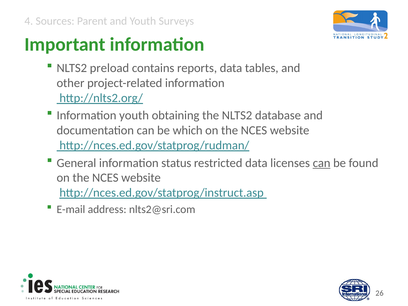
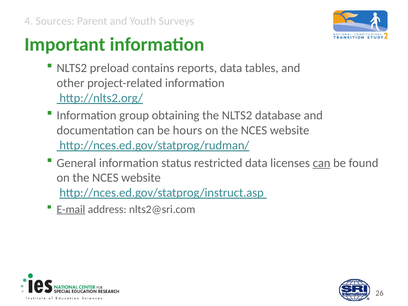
Information youth: youth -> group
which: which -> hours
E-mail underline: none -> present
